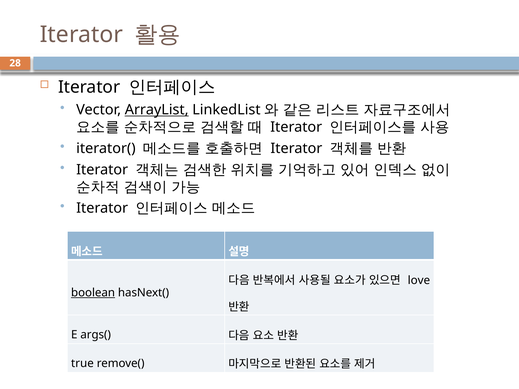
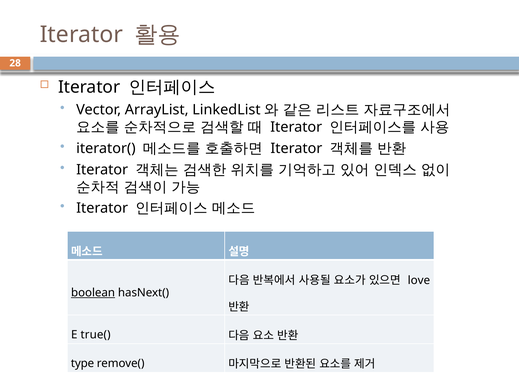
ArrayList underline: present -> none
args(: args( -> true(
true: true -> type
